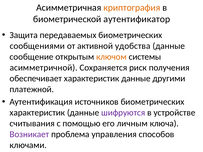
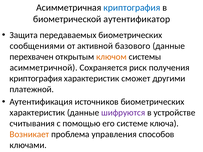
криптография at (132, 8) colour: orange -> blue
удобства: удобства -> базового
сообщение: сообщение -> перехвачен
обеспечивает at (36, 79): обеспечивает -> криптография
данные at (136, 79): данные -> сможет
личным: личным -> системе
Возникает colour: purple -> orange
